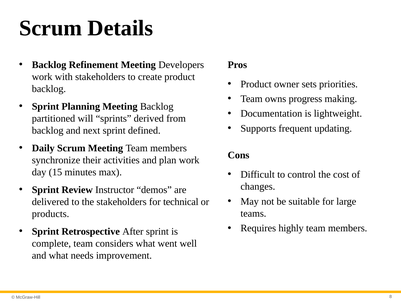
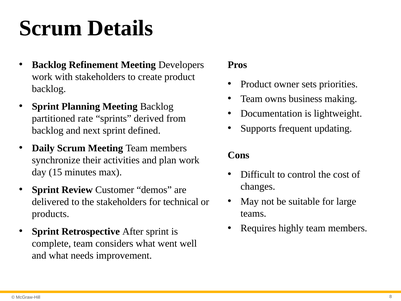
progress: progress -> business
will: will -> rate
Instructor: Instructor -> Customer
